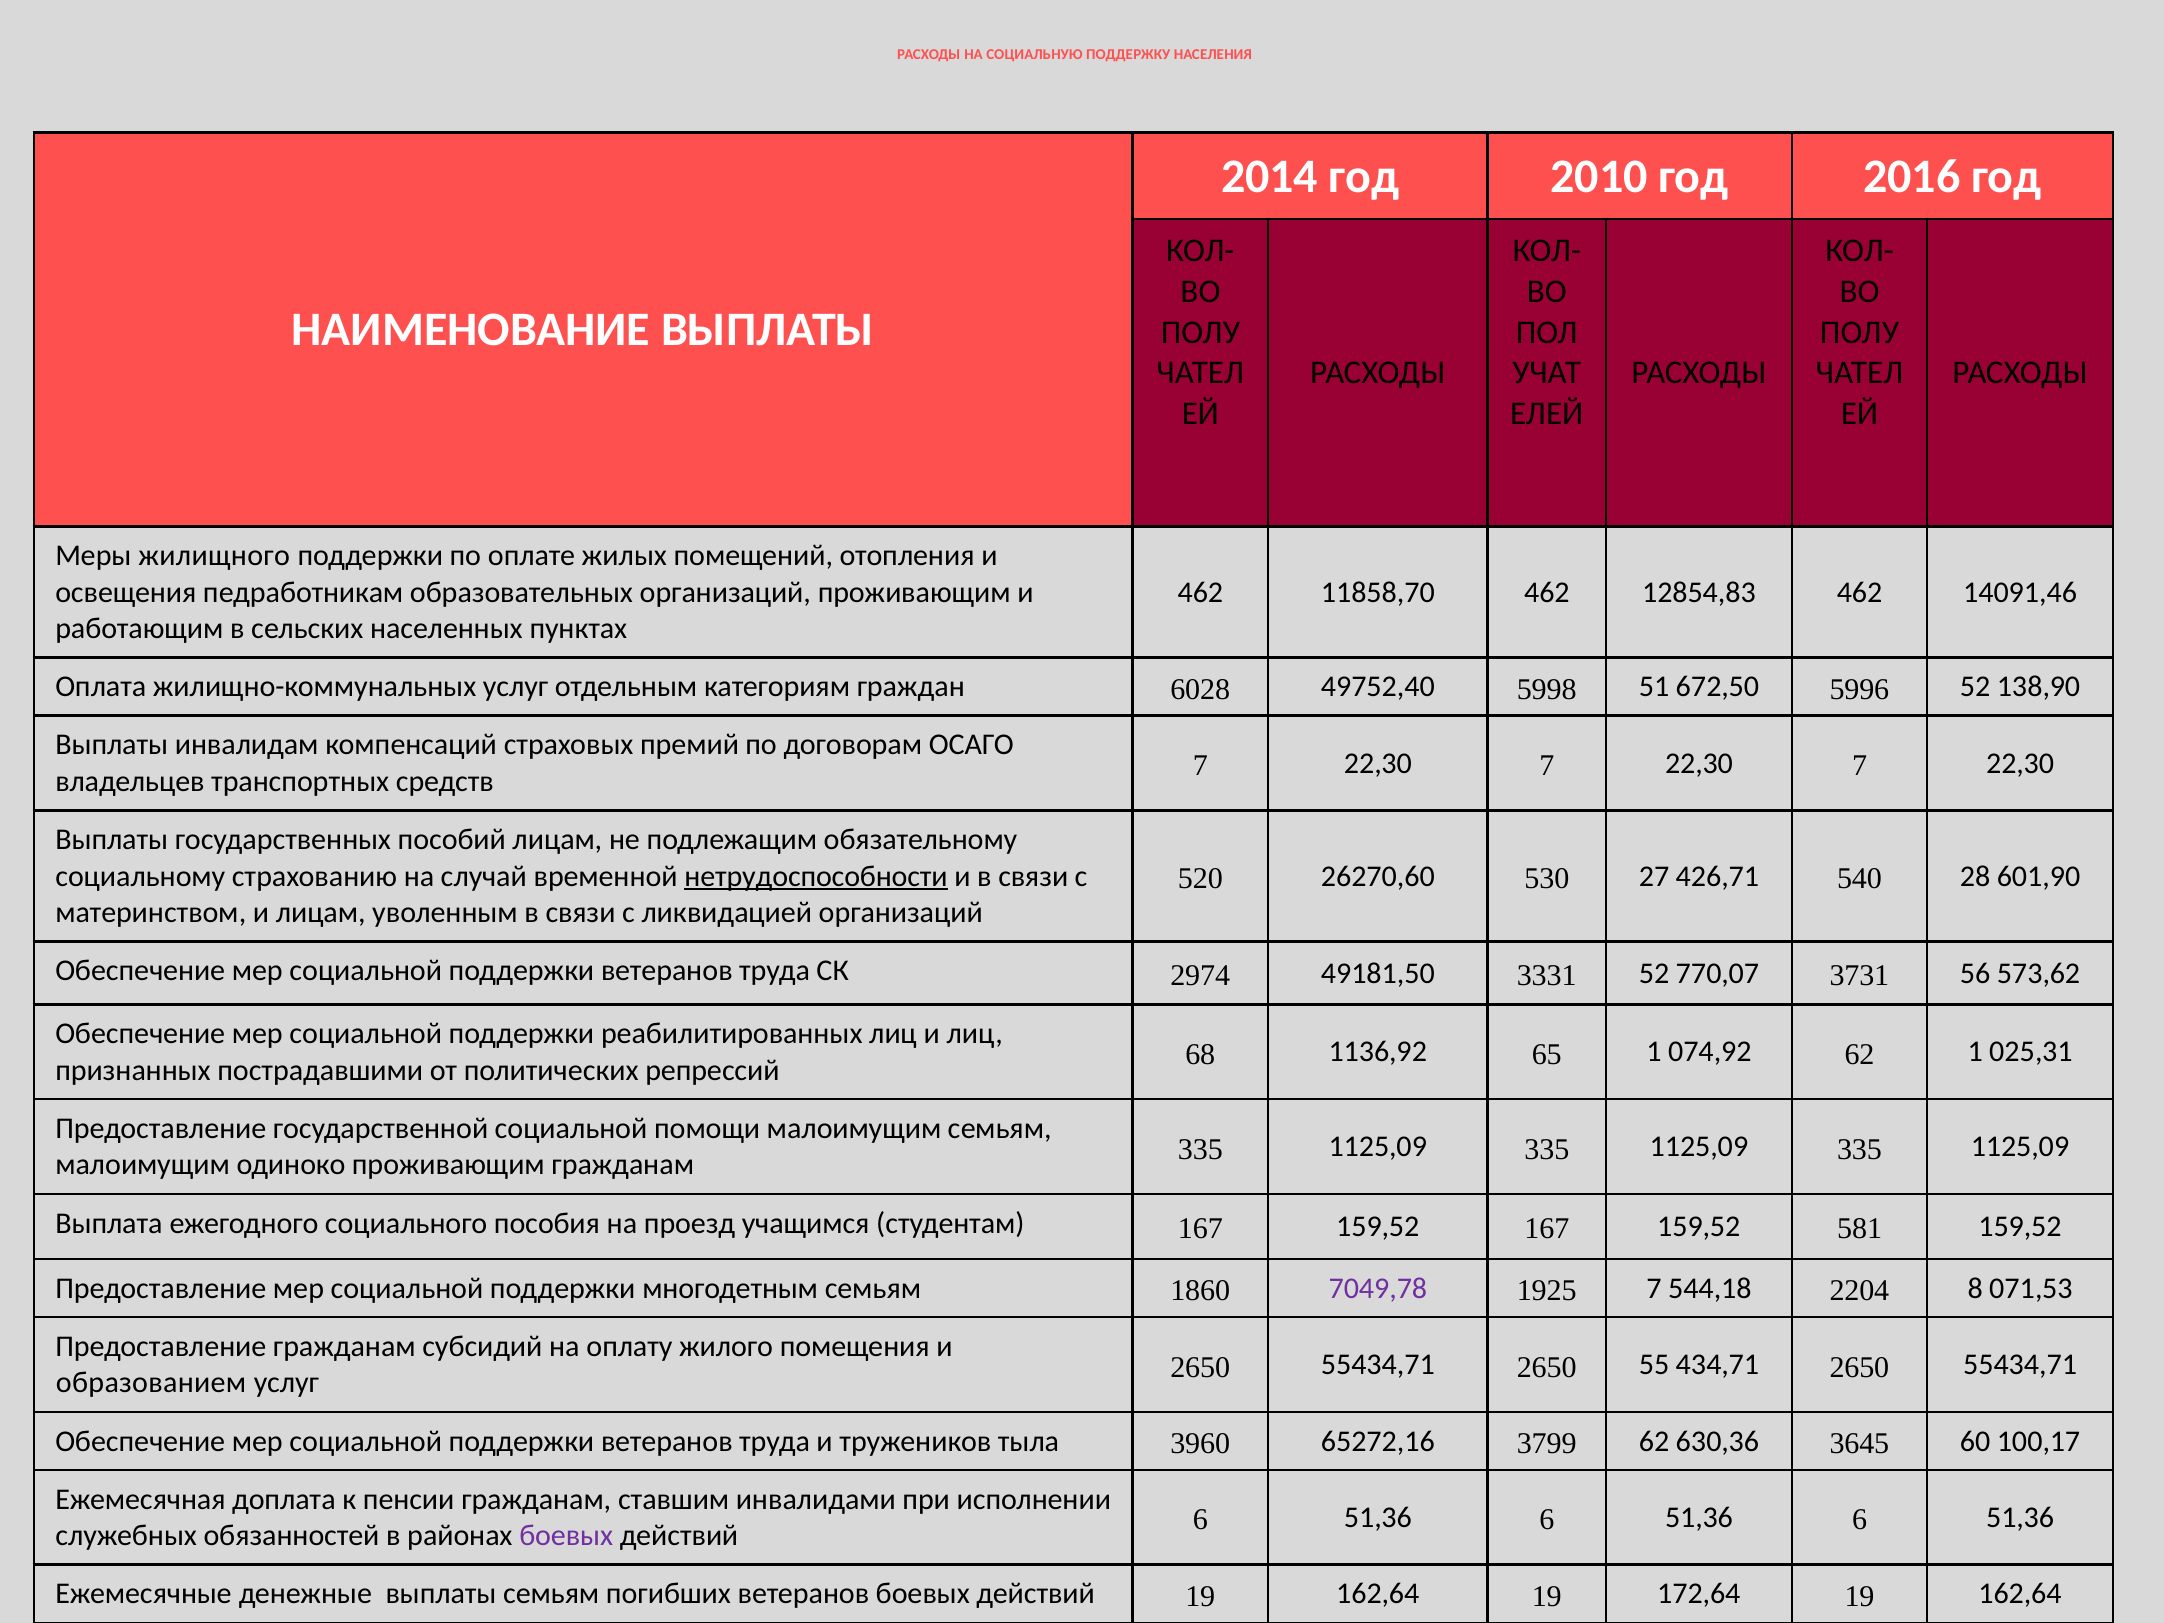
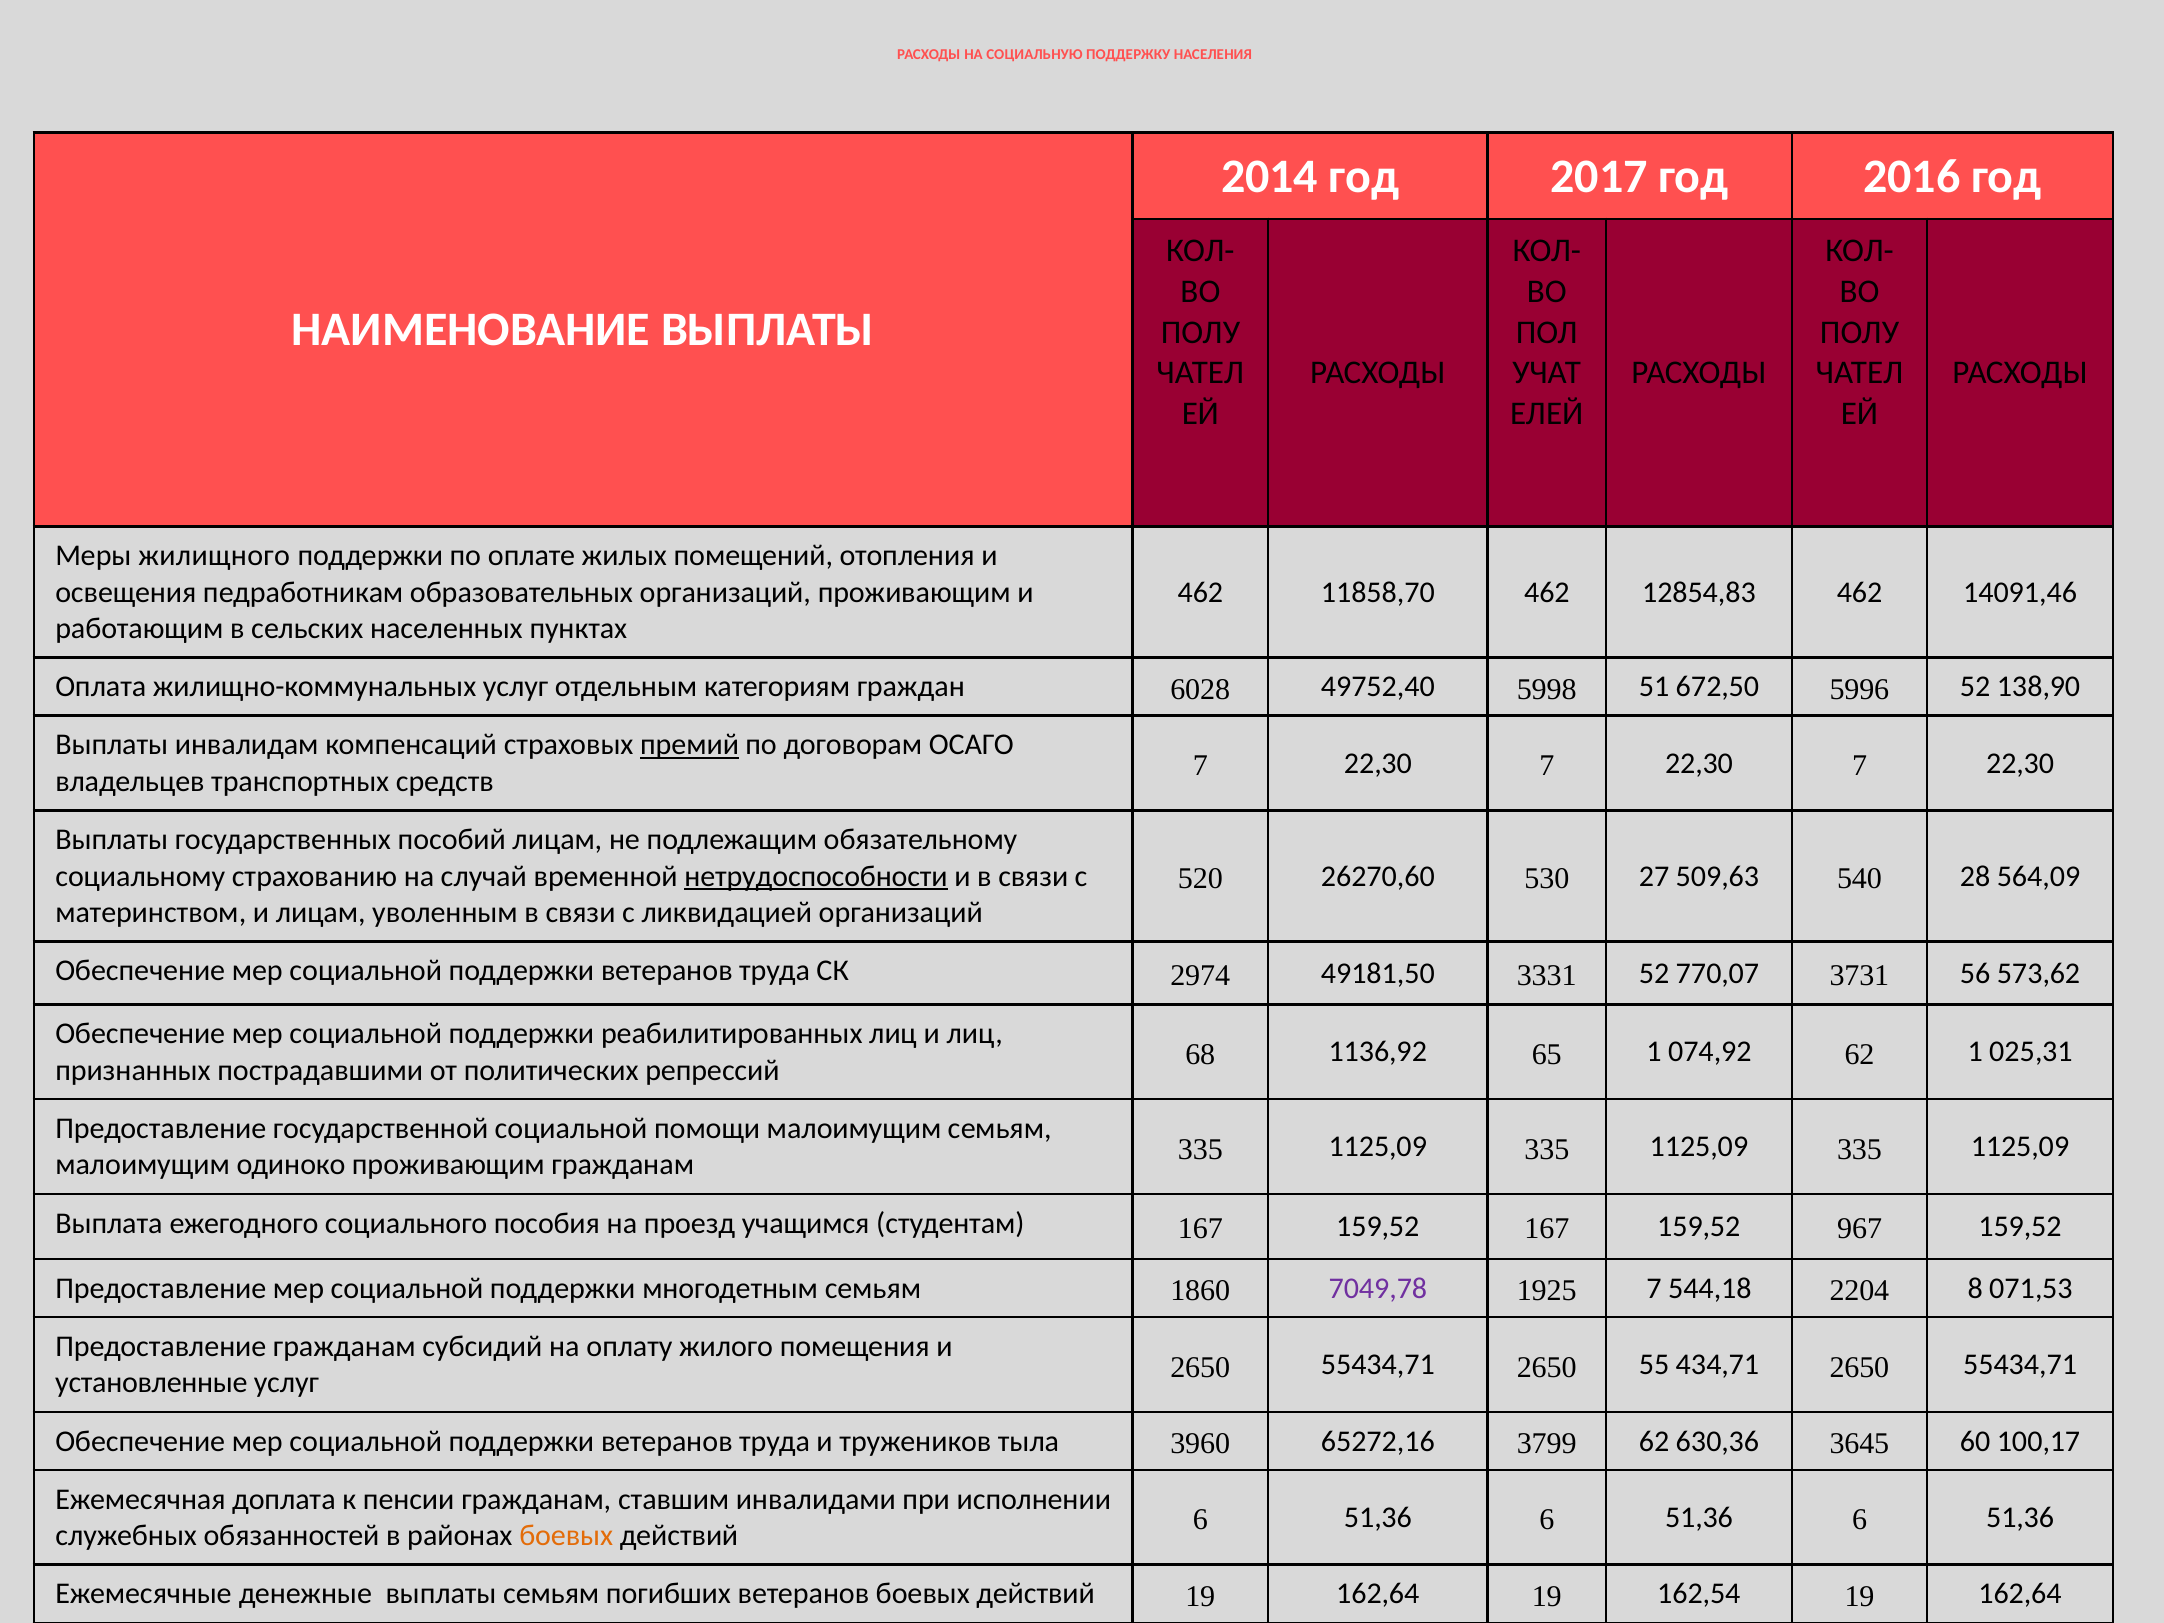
2010: 2010 -> 2017
премий underline: none -> present
426,71: 426,71 -> 509,63
601,90: 601,90 -> 564,09
581: 581 -> 967
образованием: образованием -> установленные
боевых at (566, 1536) colour: purple -> orange
172,64: 172,64 -> 162,54
